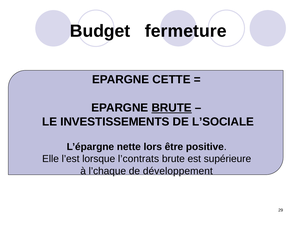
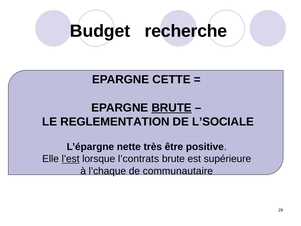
fermeture: fermeture -> recherche
INVESTISSEMENTS: INVESTISSEMENTS -> REGLEMENTATION
lors: lors -> très
l’est underline: none -> present
développement: développement -> communautaire
